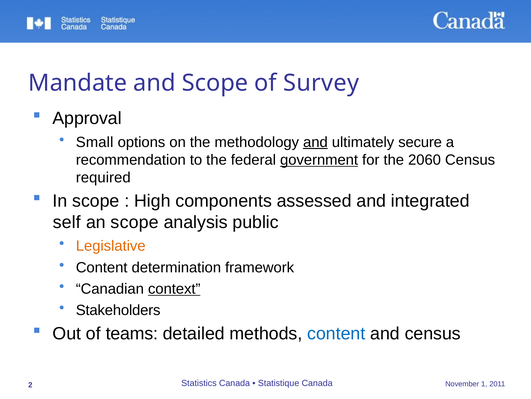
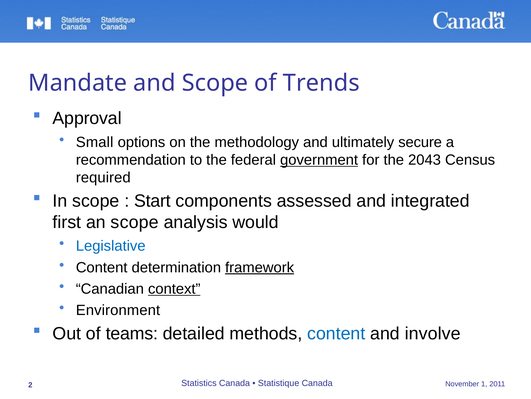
Survey: Survey -> Trends
and at (315, 142) underline: present -> none
2060: 2060 -> 2043
High: High -> Start
self: self -> first
public: public -> would
Legislative colour: orange -> blue
framework underline: none -> present
Stakeholders: Stakeholders -> Environment
and census: census -> involve
